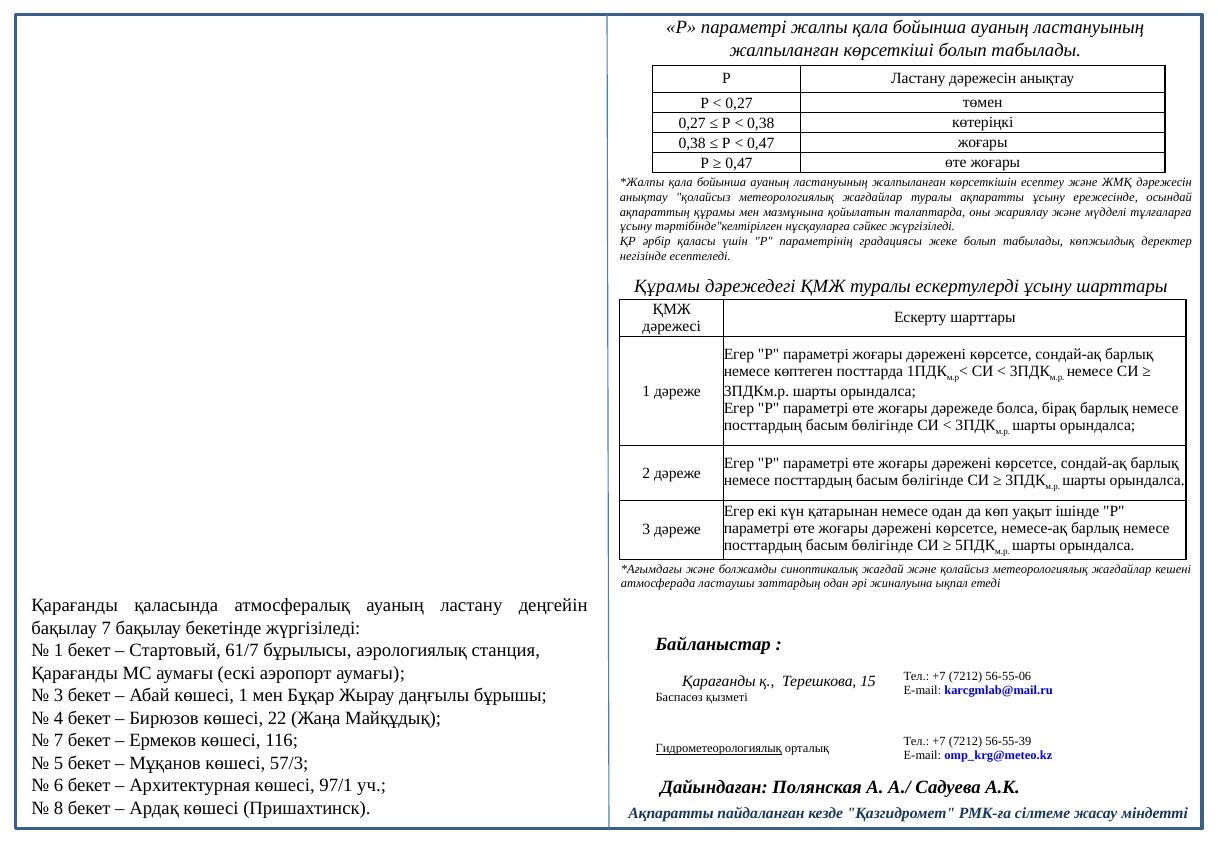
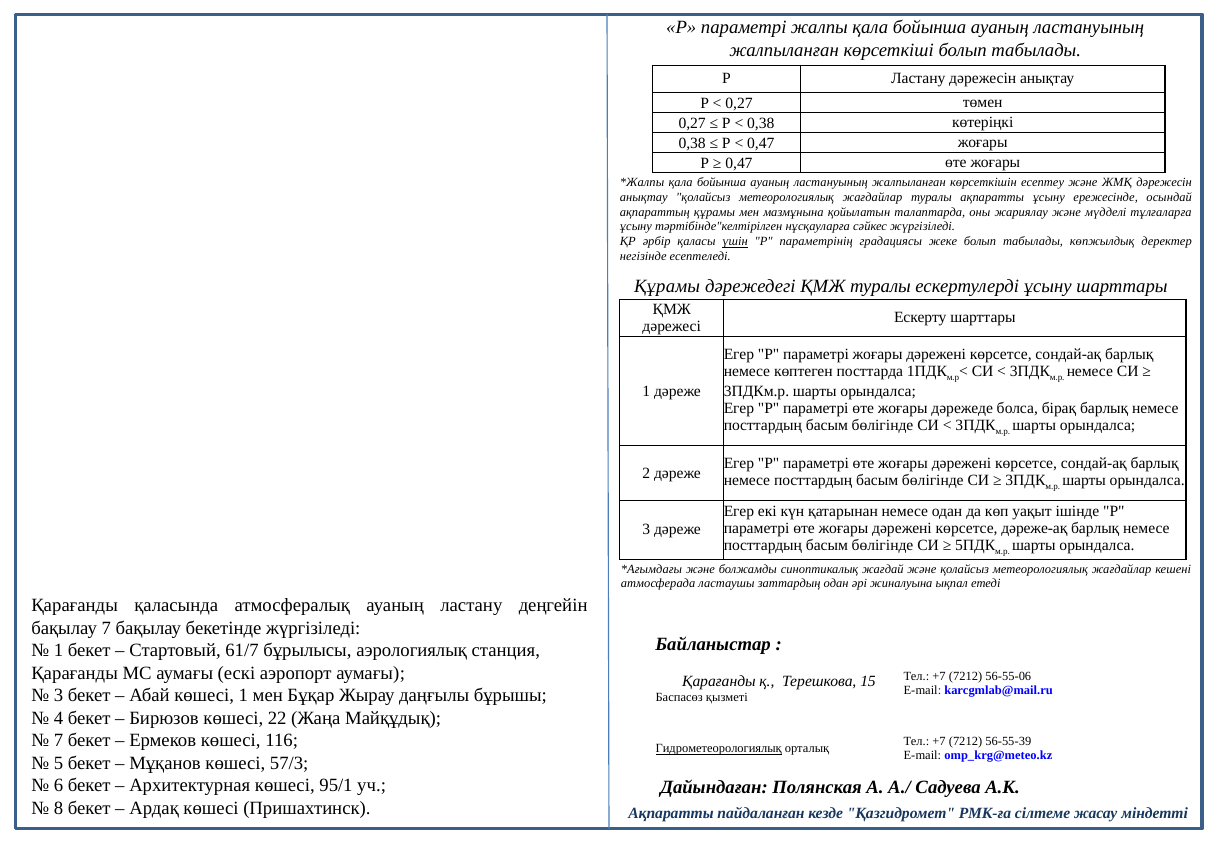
үшін underline: none -> present
немесе-ақ: немесе-ақ -> дәреже-ақ
97/1: 97/1 -> 95/1
